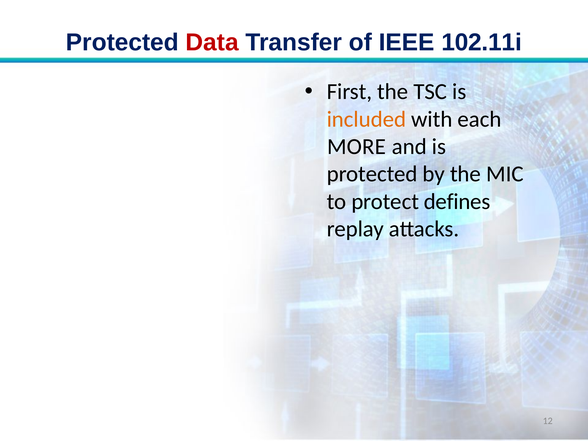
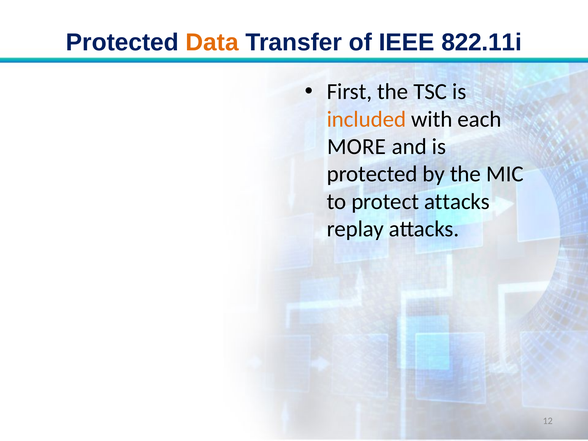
Data colour: red -> orange
102.11i: 102.11i -> 822.11i
protect defines: defines -> attacks
